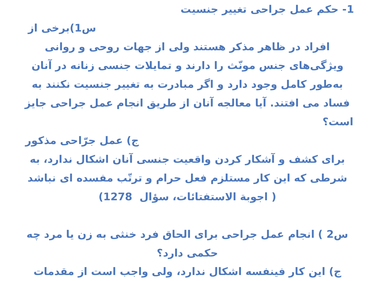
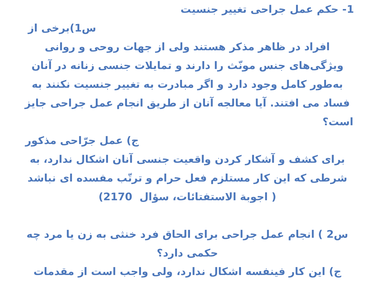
1278: 1278 -> 2170
